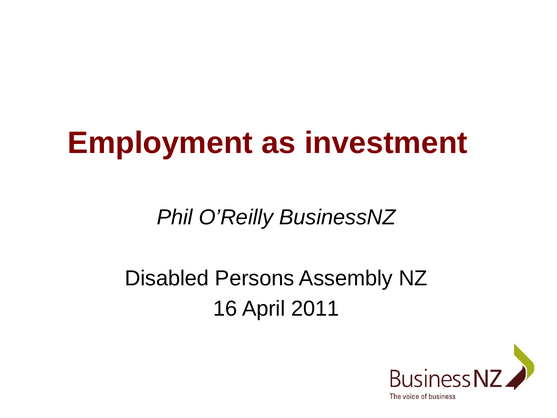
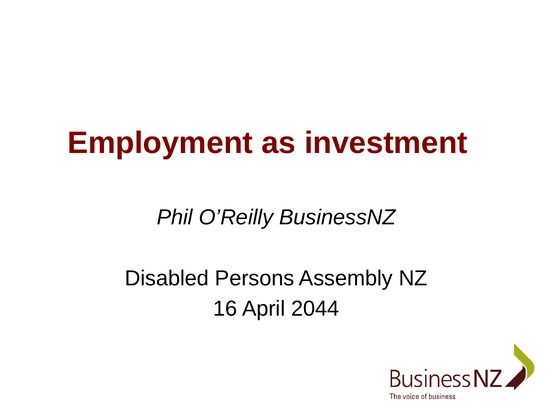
2011: 2011 -> 2044
